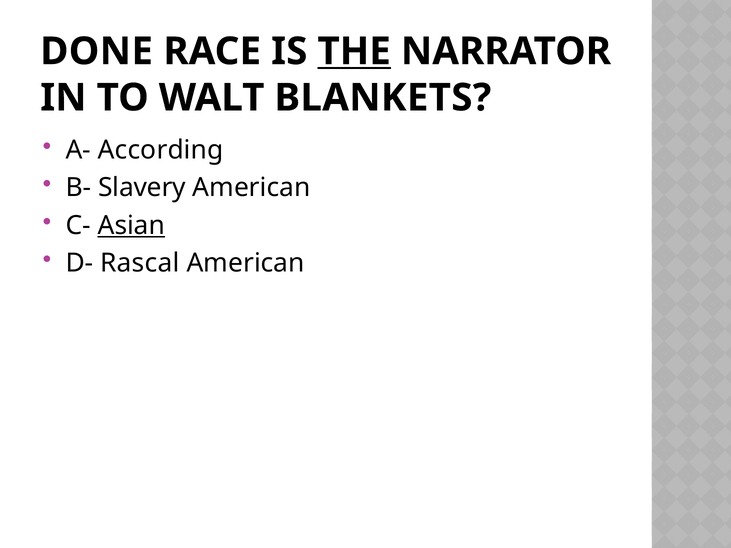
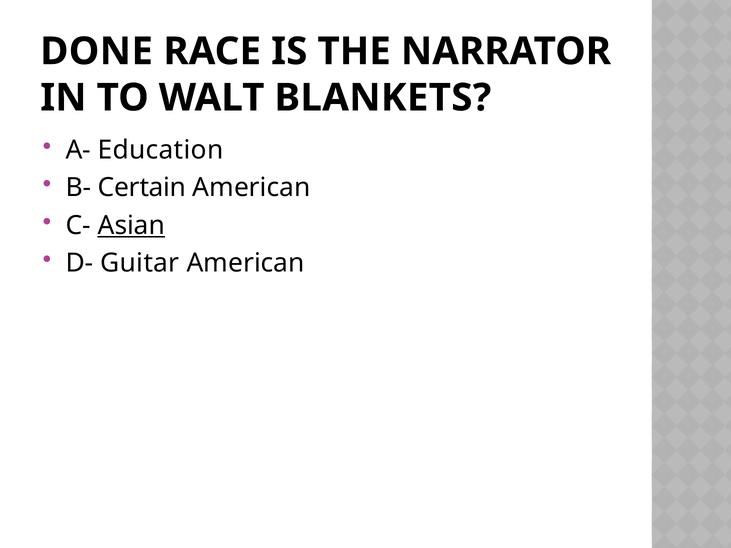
THE underline: present -> none
According: According -> Education
Slavery: Slavery -> Certain
Rascal: Rascal -> Guitar
